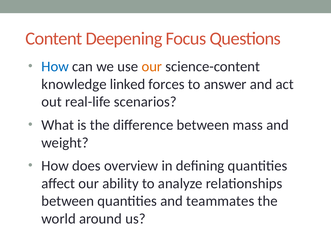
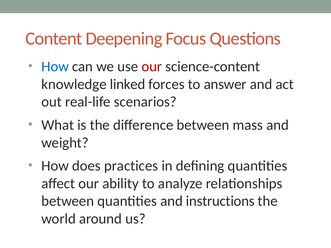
our at (152, 67) colour: orange -> red
overview: overview -> practices
teammates: teammates -> instructions
